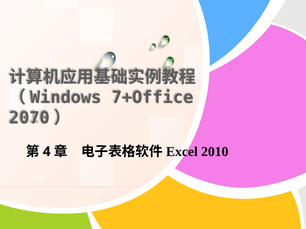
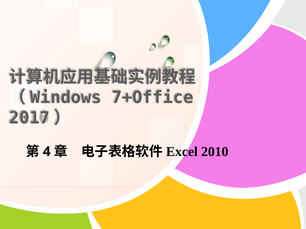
2070: 2070 -> 2017
